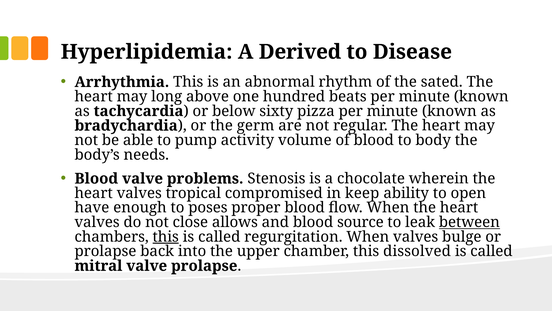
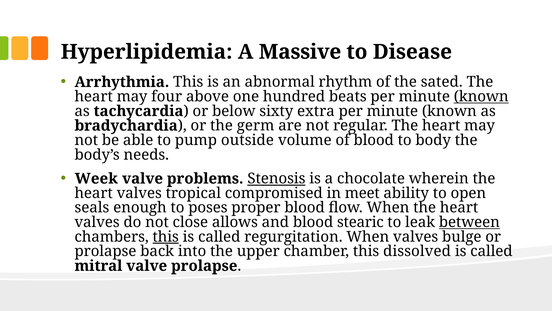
Derived: Derived -> Massive
long: long -> four
known at (481, 96) underline: none -> present
pizza: pizza -> extra
activity: activity -> outside
Blood at (96, 178): Blood -> Week
Stenosis underline: none -> present
keep: keep -> meet
have: have -> seals
source: source -> stearic
